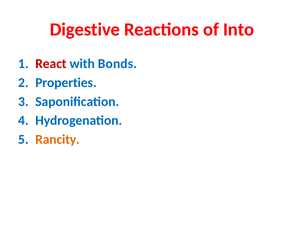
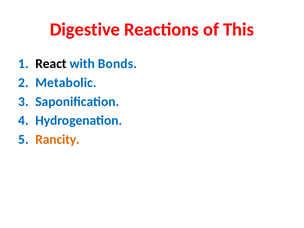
Into: Into -> This
React colour: red -> black
Properties: Properties -> Metabolic
